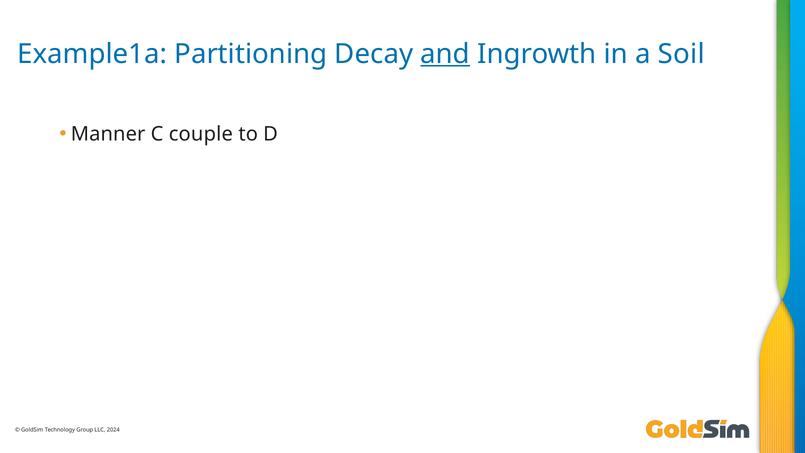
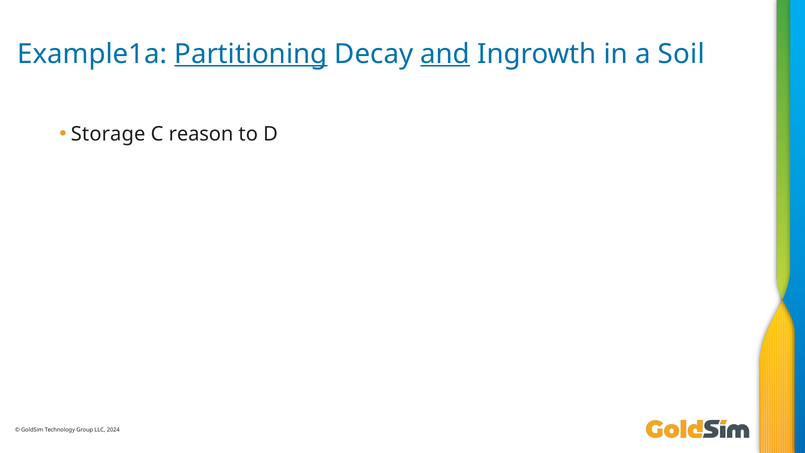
Partitioning underline: none -> present
Manner: Manner -> Storage
couple: couple -> reason
